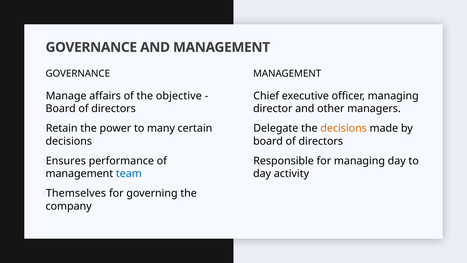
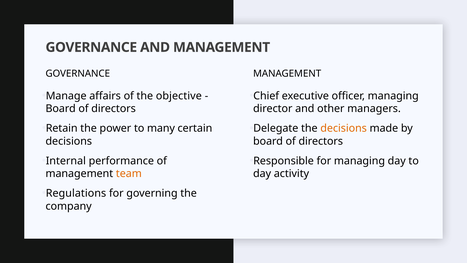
Ensures: Ensures -> Internal
team colour: blue -> orange
Themselves: Themselves -> Regulations
